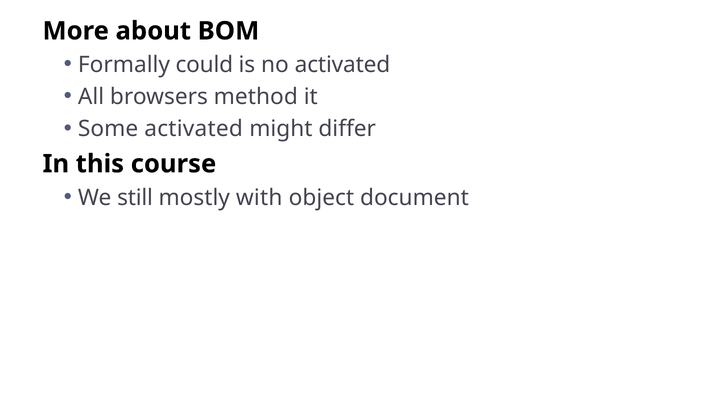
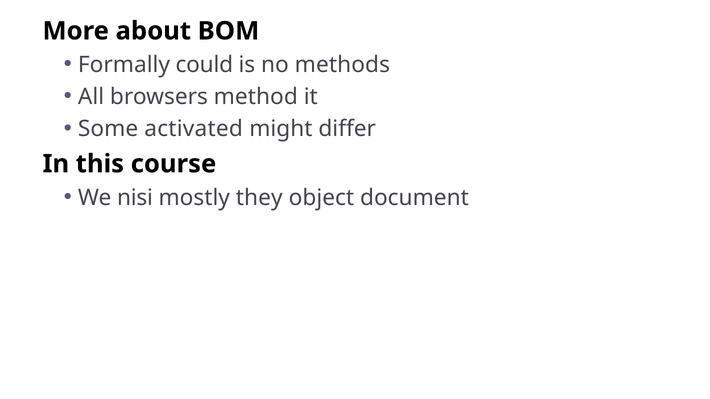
no activated: activated -> methods
still: still -> nisi
with: with -> they
